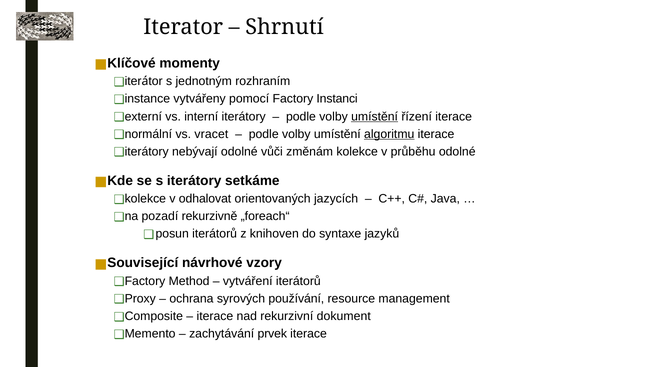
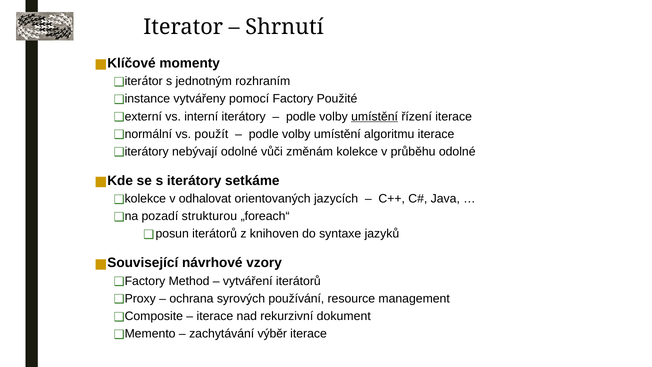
Instanci: Instanci -> Použité
vracet: vracet -> použít
algoritmu underline: present -> none
rekurzivně: rekurzivně -> strukturou
prvek: prvek -> výběr
